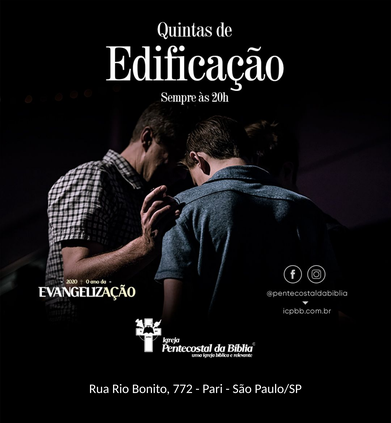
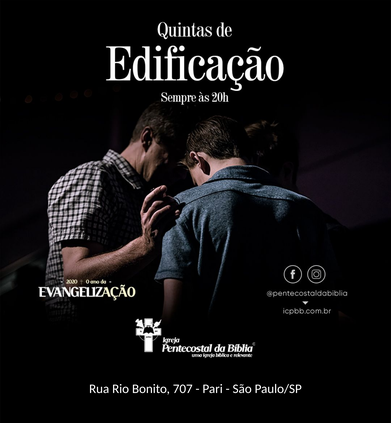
772: 772 -> 707
